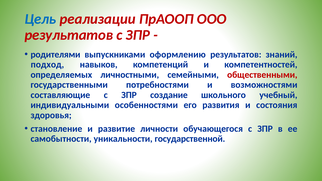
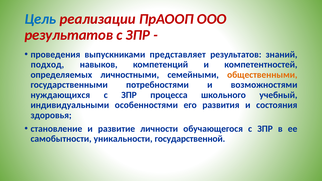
родителями: родителями -> проведения
оформлению: оформлению -> представляет
общественными colour: red -> orange
составляющие: составляющие -> нуждающихся
создание: создание -> процесса
